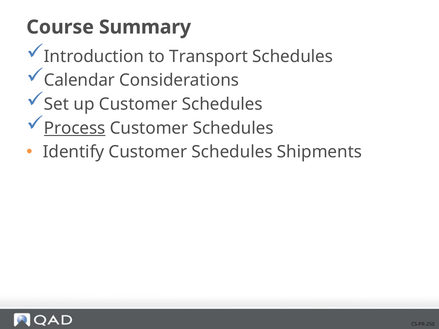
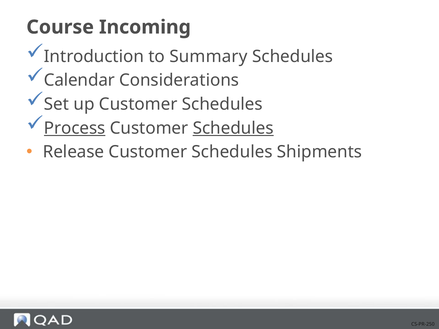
Summary: Summary -> Incoming
Transport: Transport -> Summary
Schedules at (233, 128) underline: none -> present
Identify: Identify -> Release
